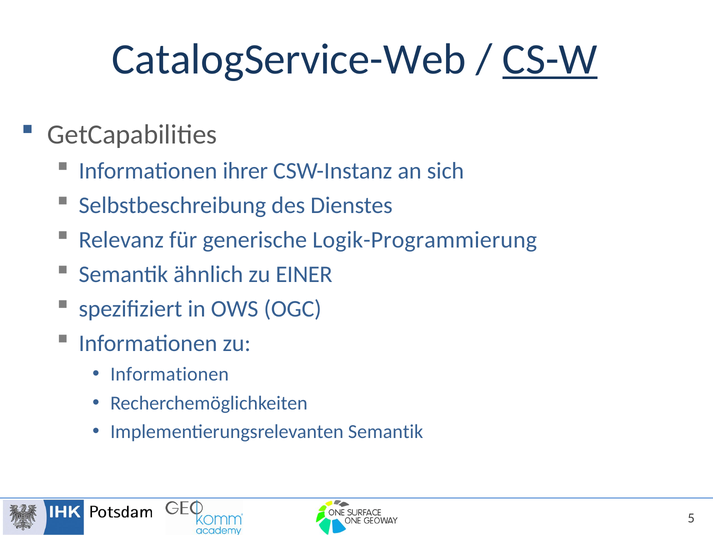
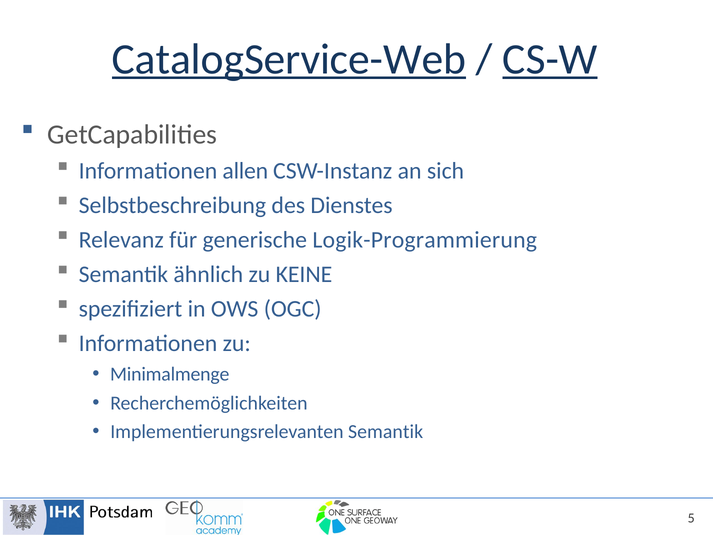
CatalogService-Web underline: none -> present
ihrer: ihrer -> allen
EINER: EINER -> KEINE
Informationen at (170, 374): Informationen -> Minimalmenge
